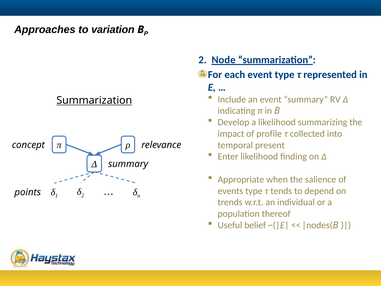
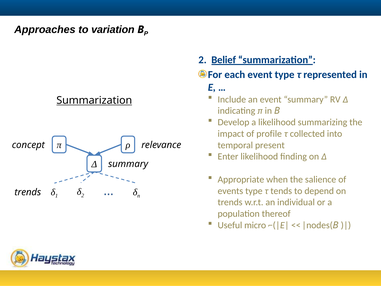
Node: Node -> Belief
points at (28, 192): points -> trends
belief: belief -> micro
